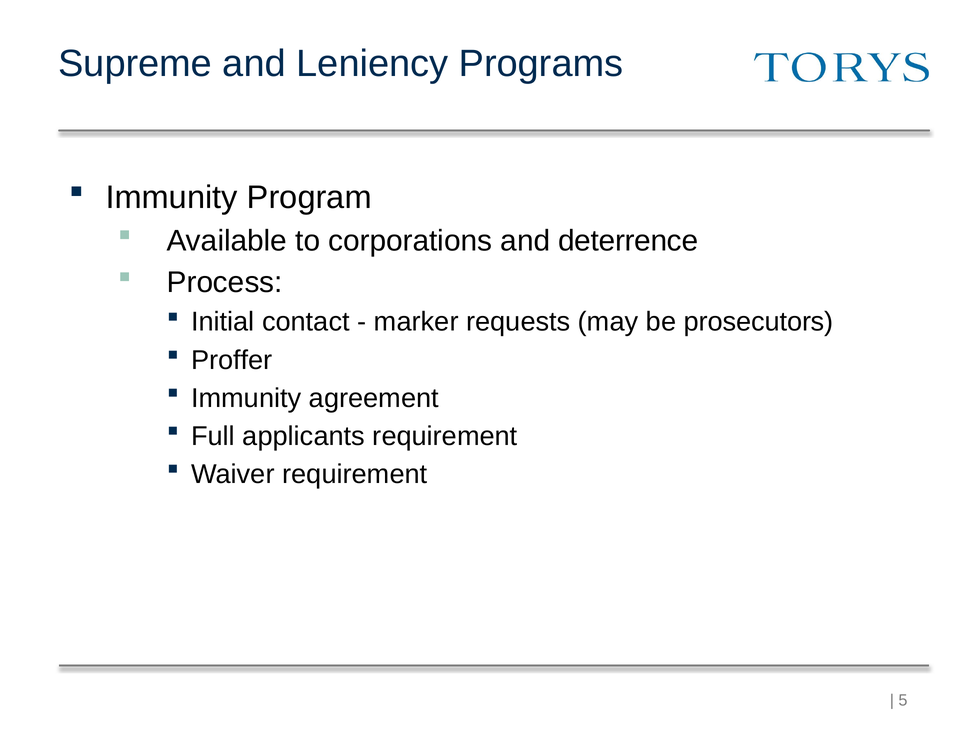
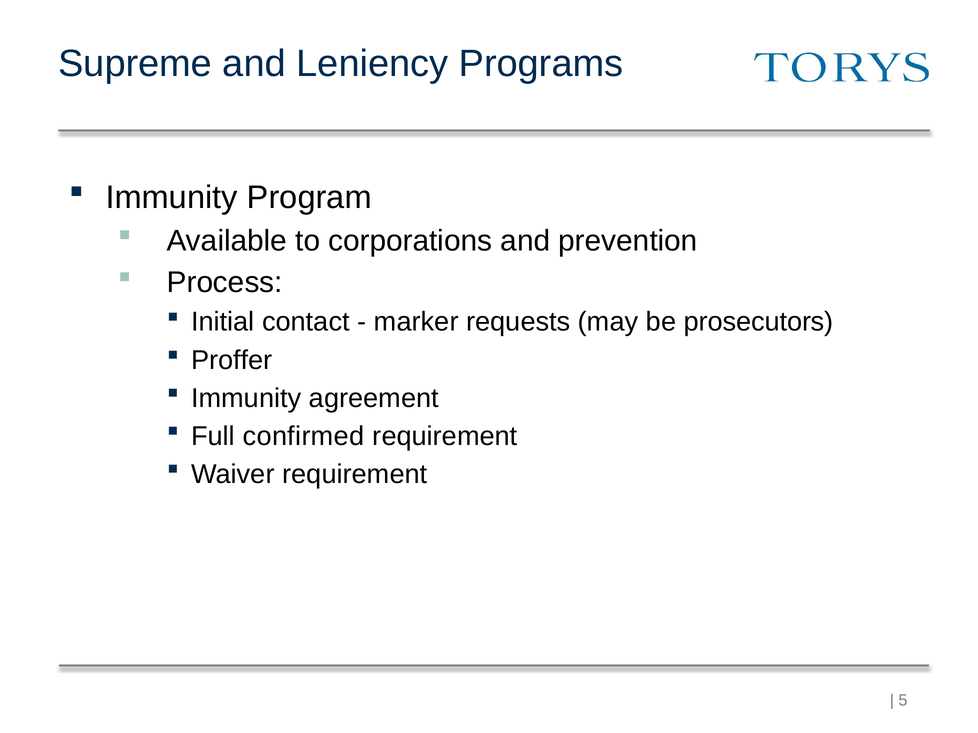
deterrence: deterrence -> prevention
applicants: applicants -> confirmed
